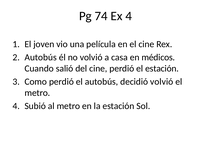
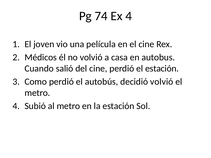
Autobús at (41, 57): Autobús -> Médicos
médicos: médicos -> autobus
